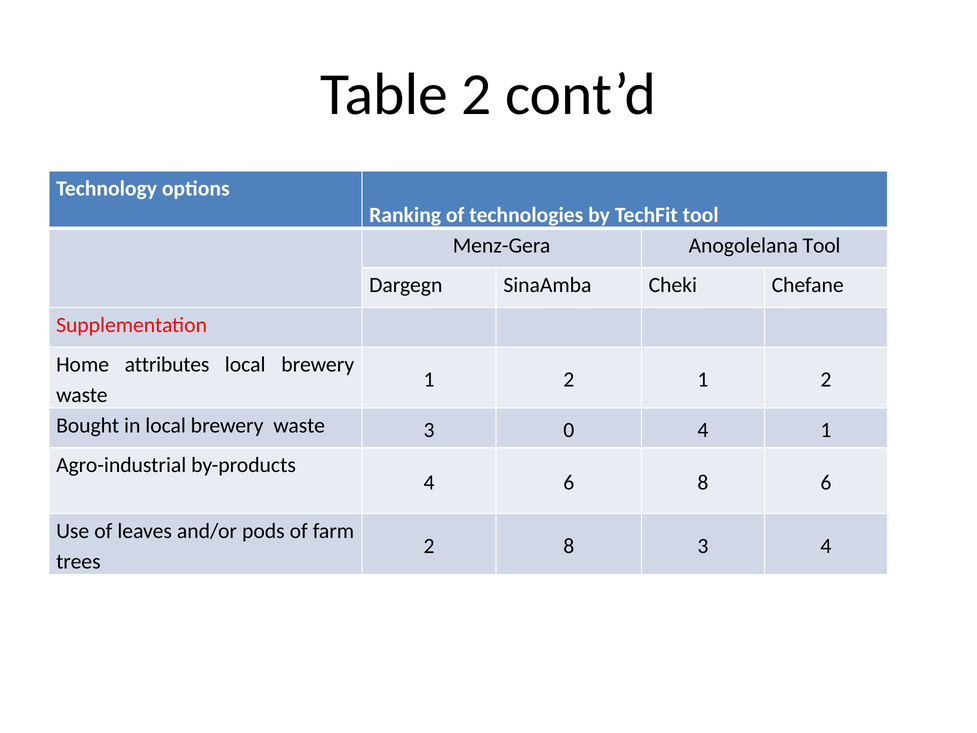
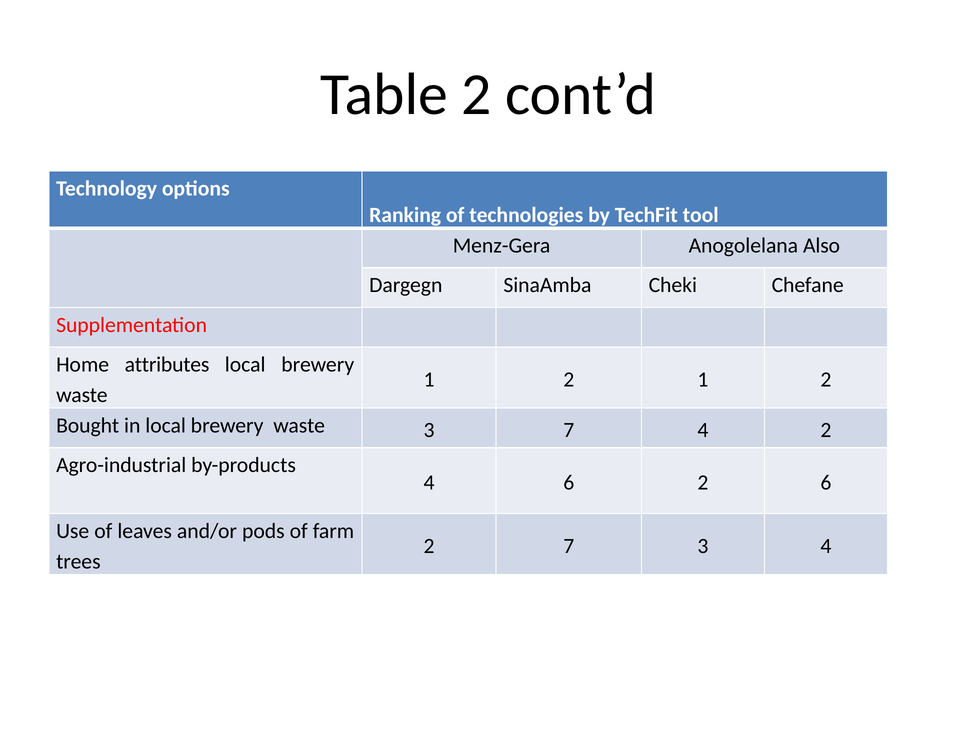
Anogolelana Tool: Tool -> Also
3 0: 0 -> 7
4 1: 1 -> 2
6 8: 8 -> 2
2 8: 8 -> 7
